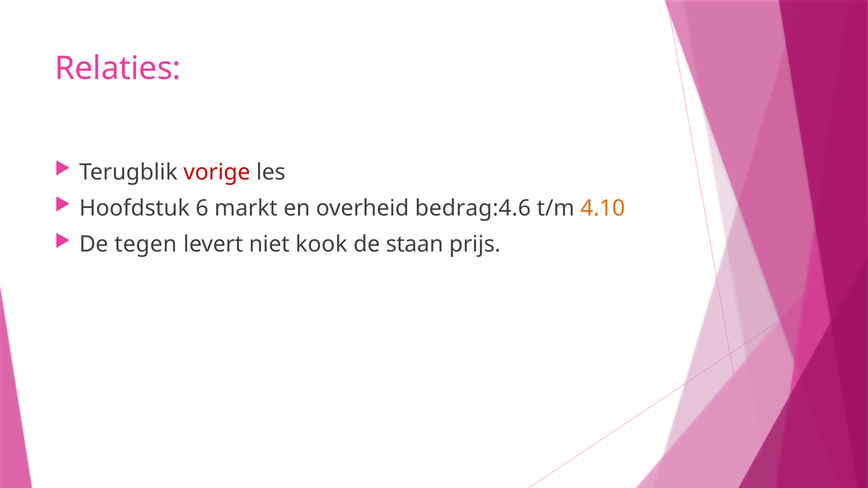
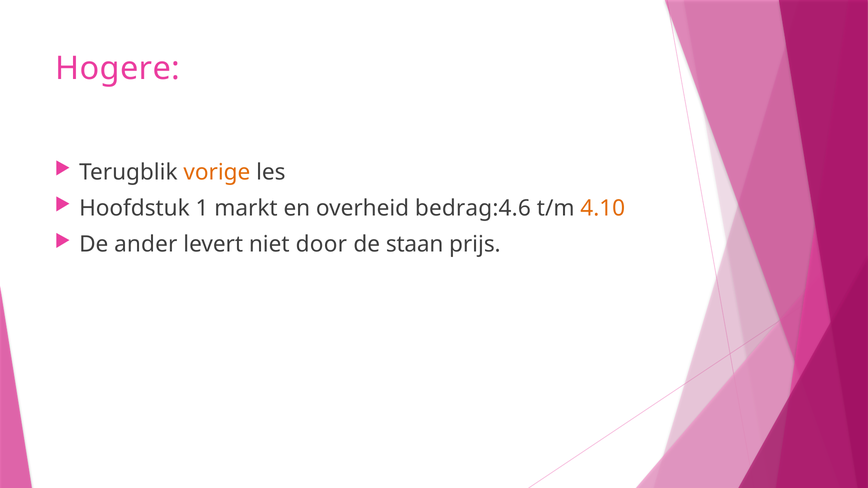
Relaties: Relaties -> Hogere
vorige colour: red -> orange
6: 6 -> 1
tegen: tegen -> ander
kook: kook -> door
